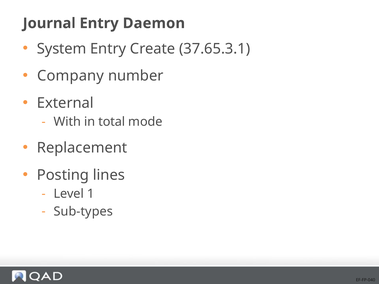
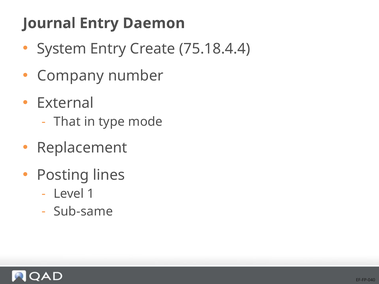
37.65.3.1: 37.65.3.1 -> 75.18.4.4
With: With -> That
total: total -> type
Sub-types: Sub-types -> Sub-same
